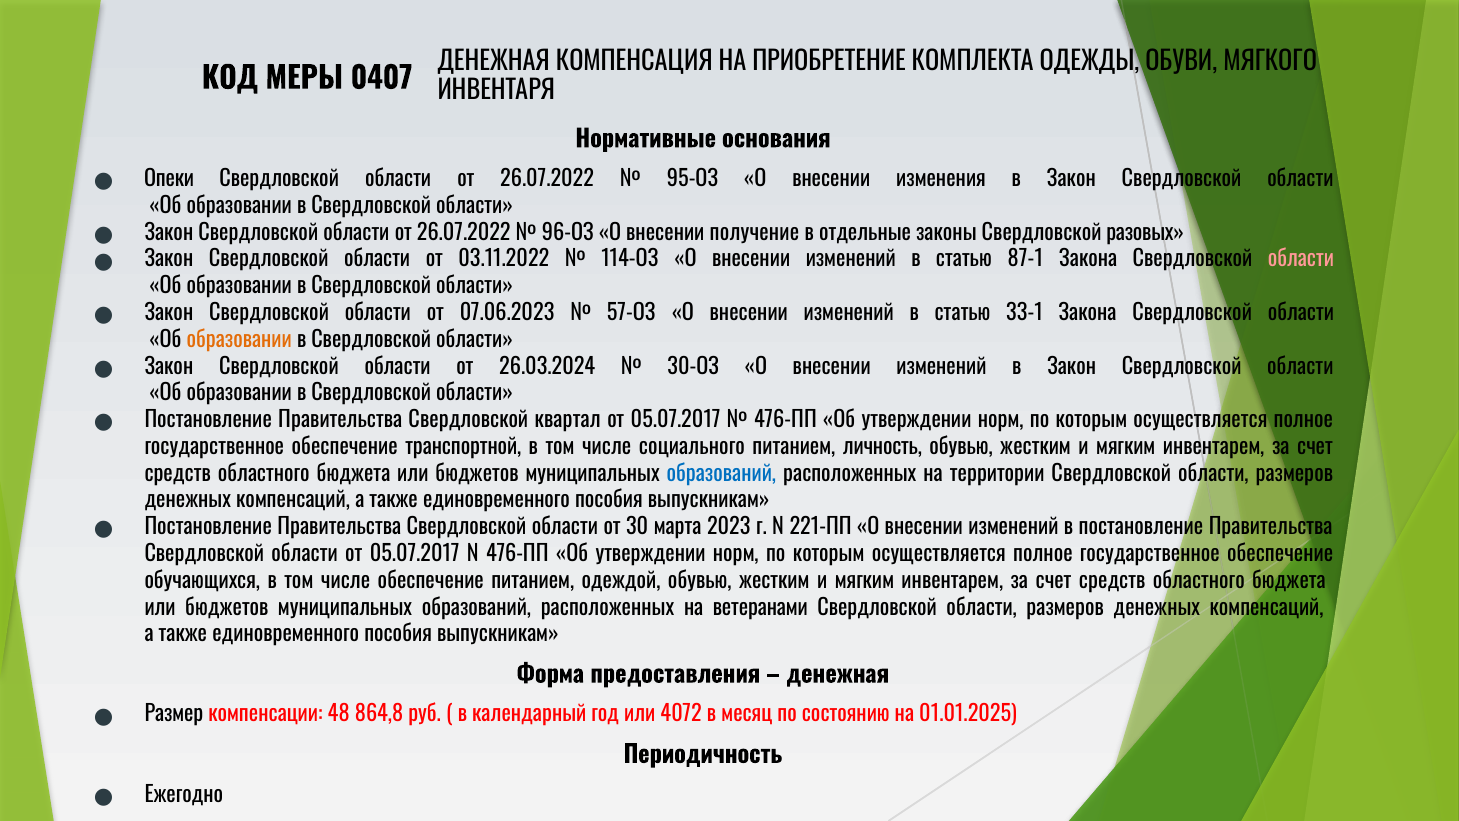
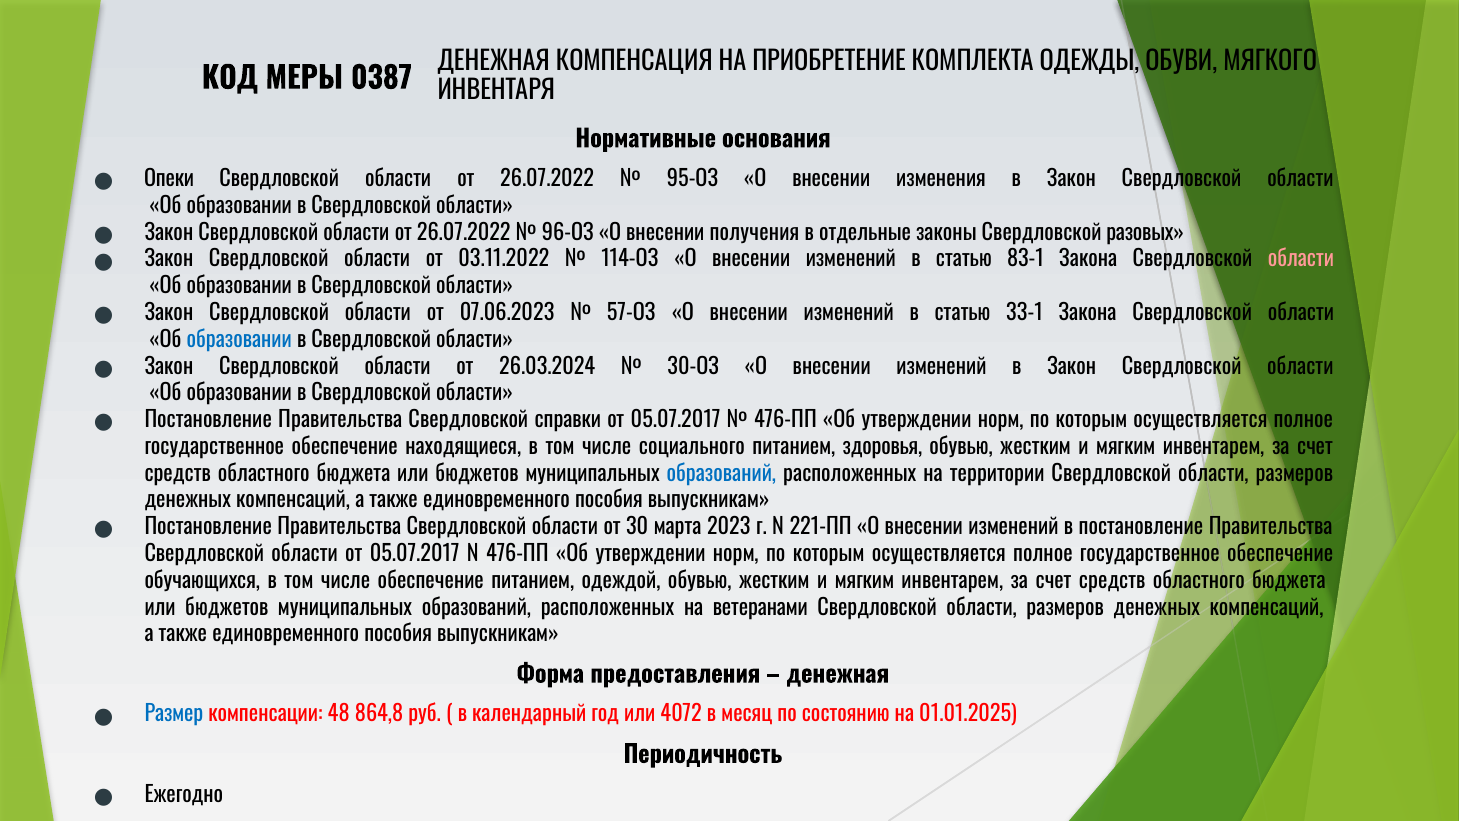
0407: 0407 -> 0387
получение: получение -> получения
87-1: 87-1 -> 83-1
образовании at (239, 340) colour: orange -> blue
квартал: квартал -> справки
транспортной: транспортной -> находящиеся
личность: личность -> здоровья
Размер colour: black -> blue
